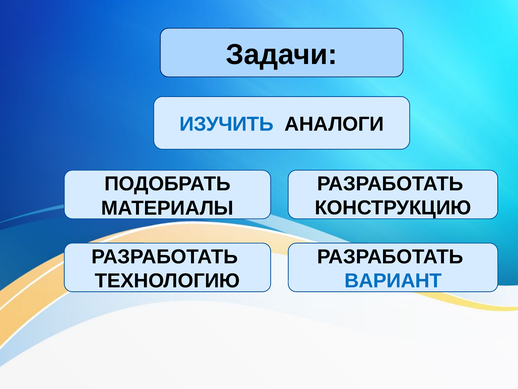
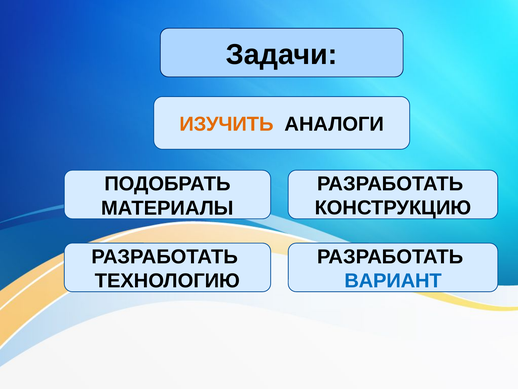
ИЗУЧИТЬ colour: blue -> orange
